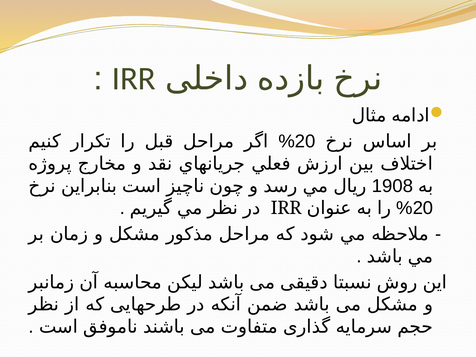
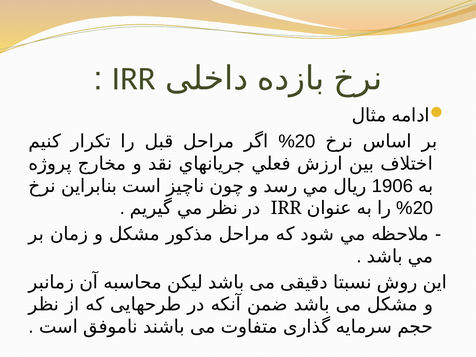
1908: 1908 -> 1906
